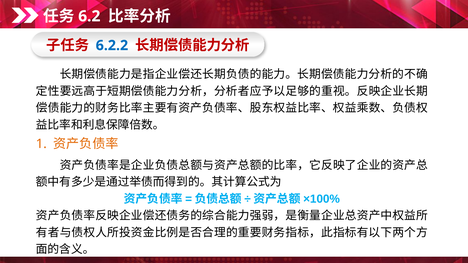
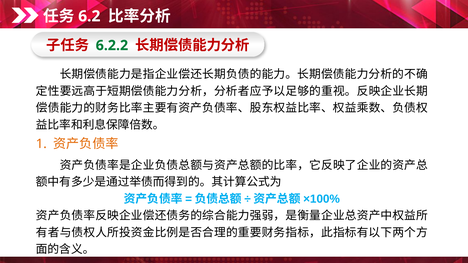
6.2.2 colour: blue -> green
